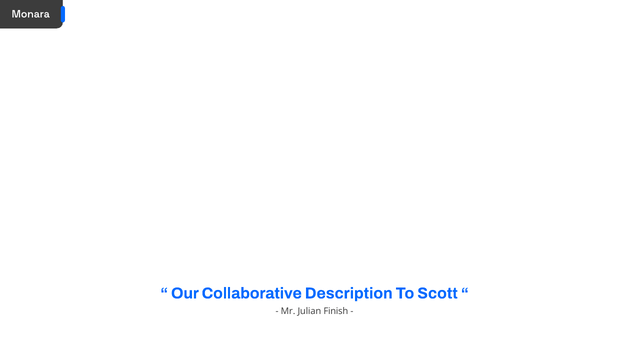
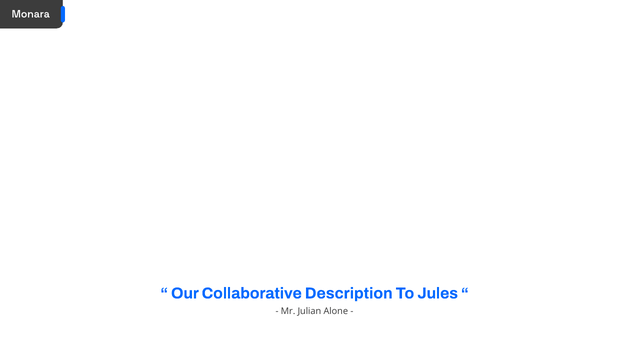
Scott: Scott -> Jules
Finish: Finish -> Alone
